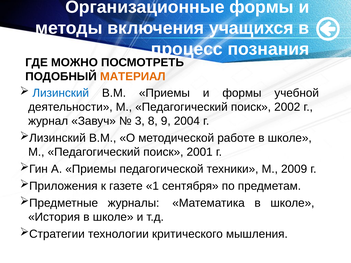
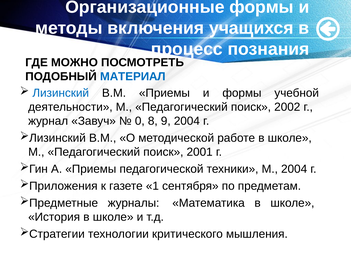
МАТЕРИАЛ colour: orange -> blue
3: 3 -> 0
М 2009: 2009 -> 2004
